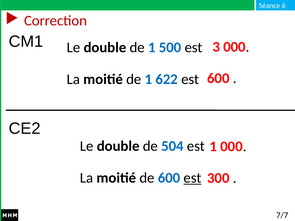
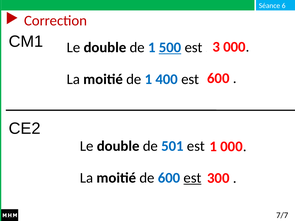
500 underline: none -> present
622: 622 -> 400
504: 504 -> 501
